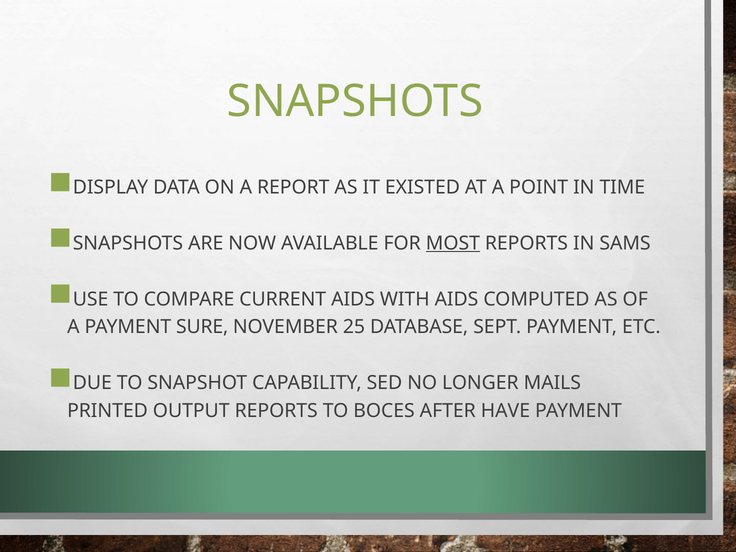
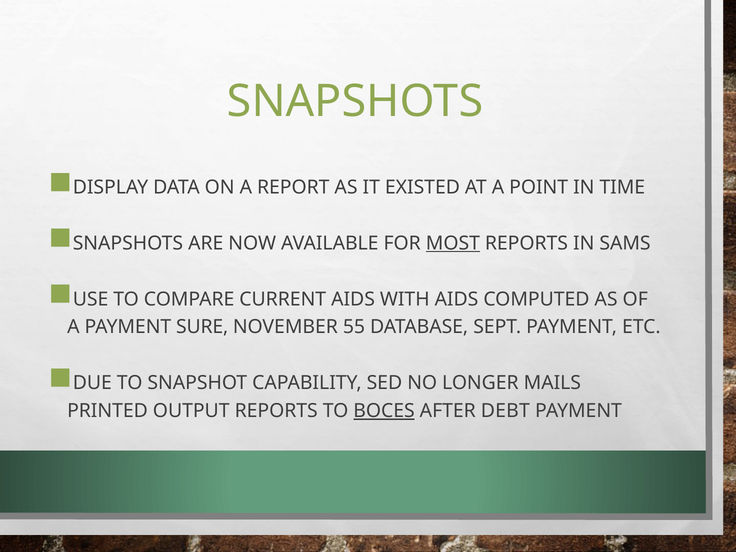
25: 25 -> 55
BOCES underline: none -> present
HAVE: HAVE -> DEBT
